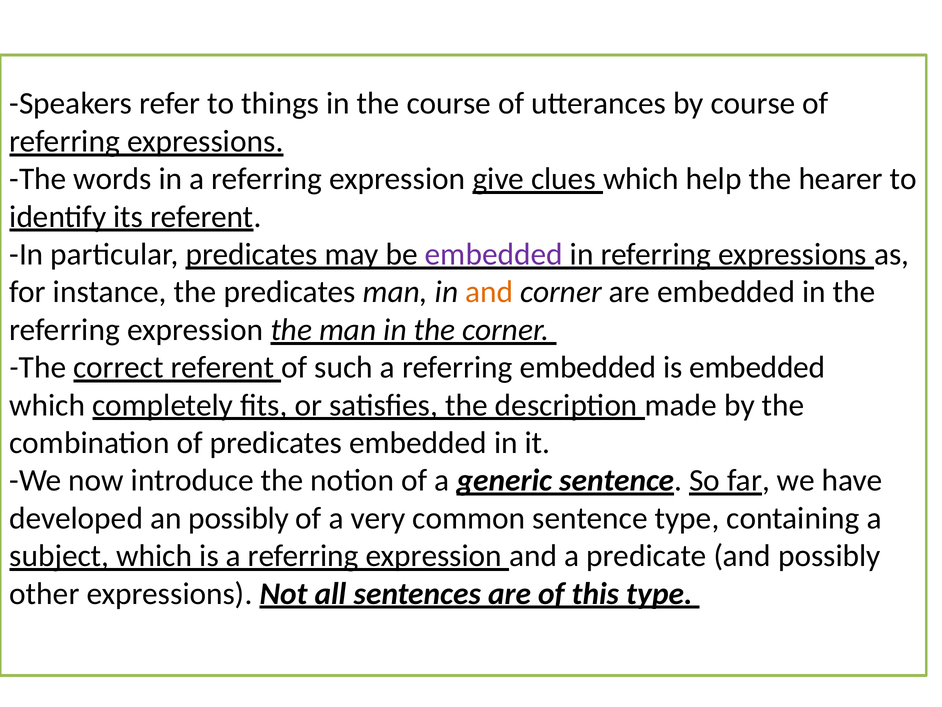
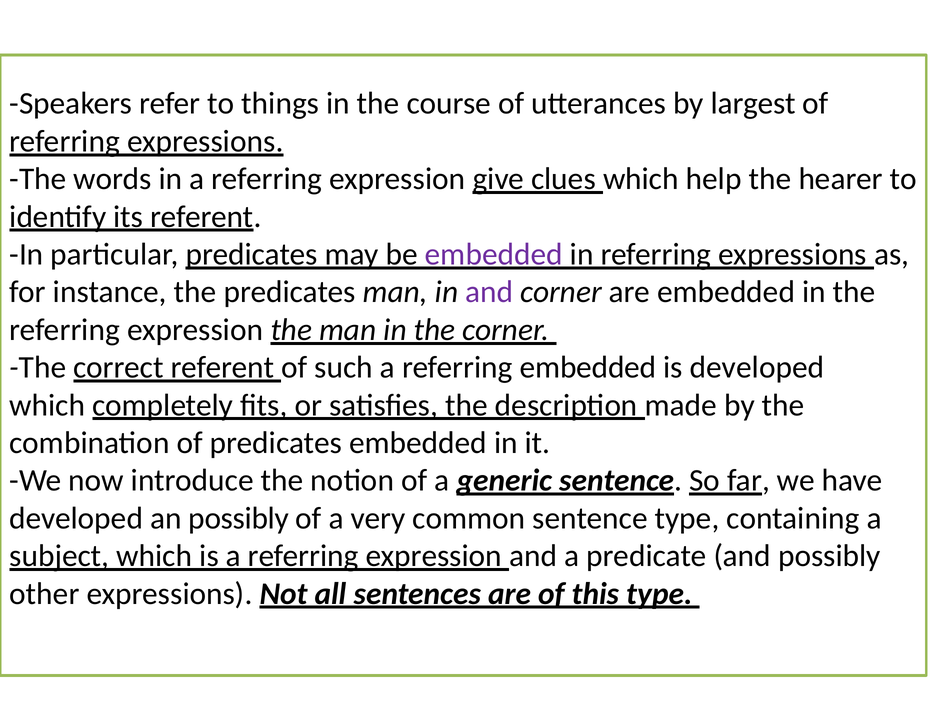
by course: course -> largest
and at (489, 292) colour: orange -> purple
is embedded: embedded -> developed
